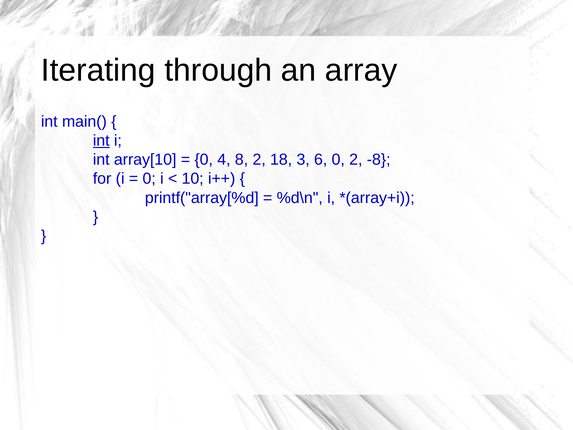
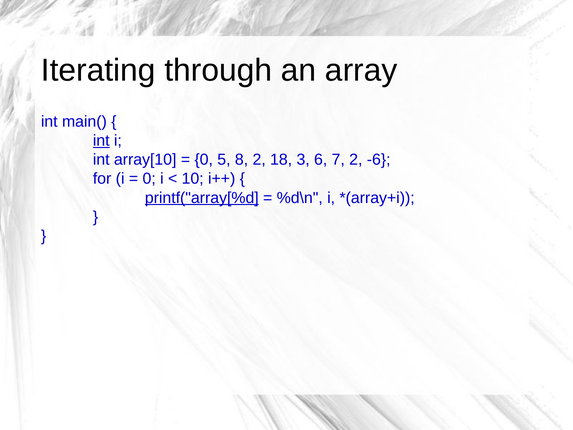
4: 4 -> 5
6 0: 0 -> 7
-8: -8 -> -6
printf("array[%d underline: none -> present
